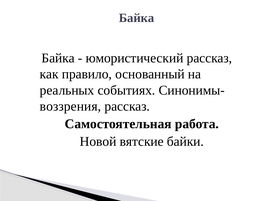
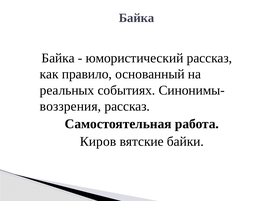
Новой: Новой -> Киров
